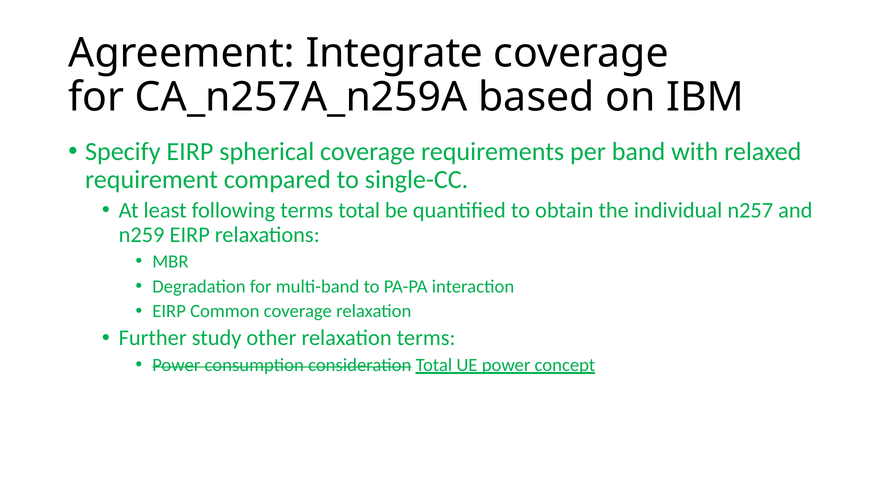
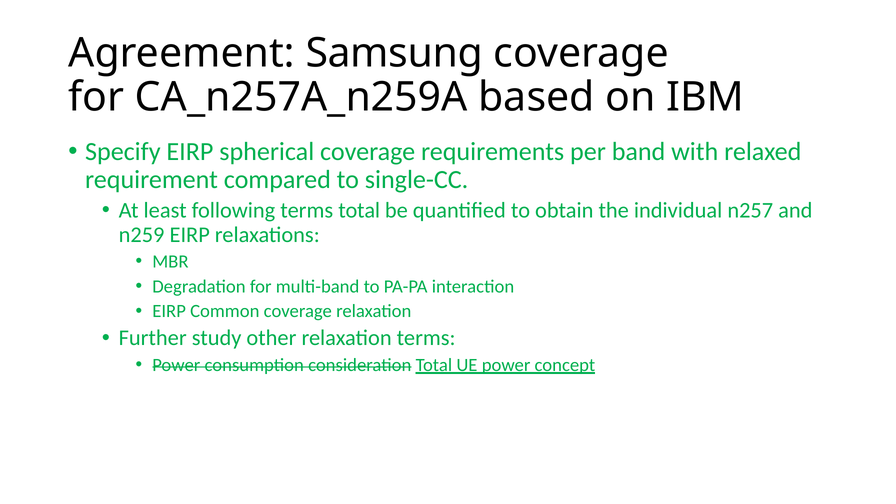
Integrate: Integrate -> Samsung
